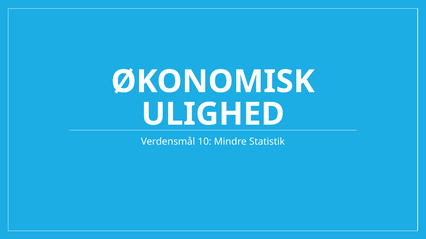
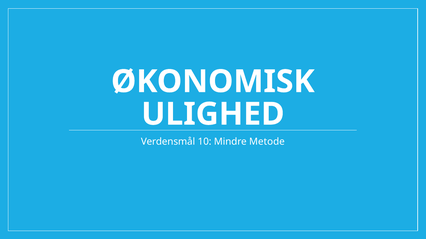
Statistik: Statistik -> Metode
